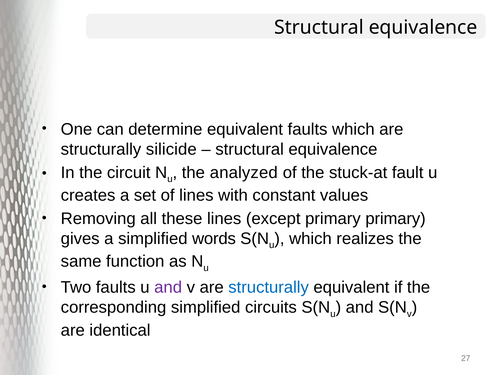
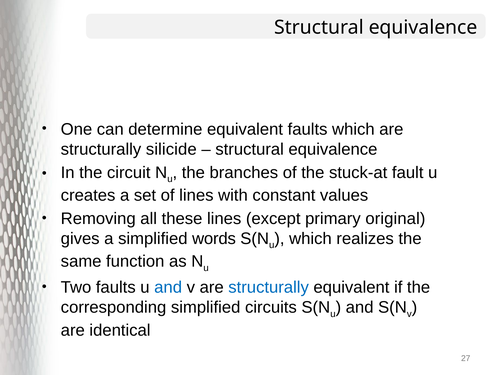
analyzed: analyzed -> branches
primary primary: primary -> original
and at (168, 287) colour: purple -> blue
